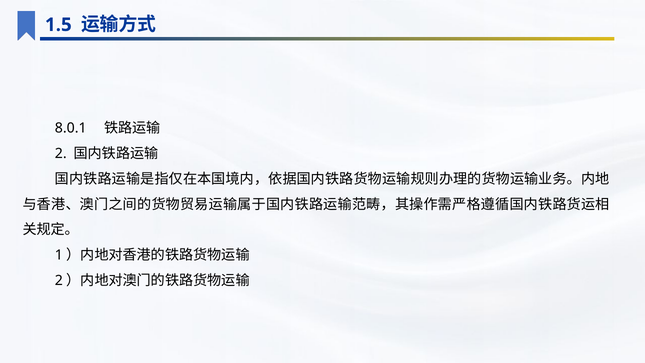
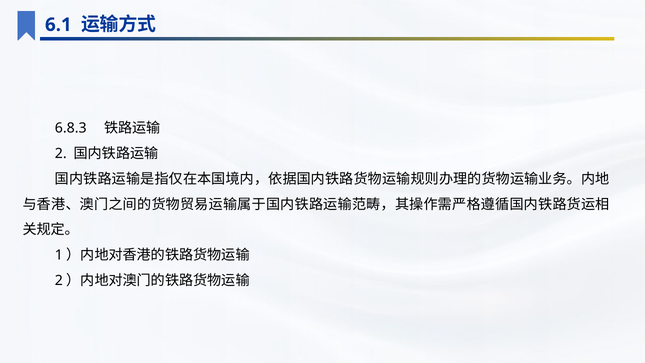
1.5: 1.5 -> 6.1
8.0.1: 8.0.1 -> 6.8.3
